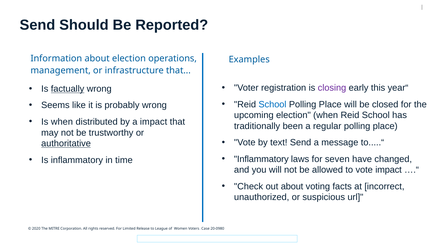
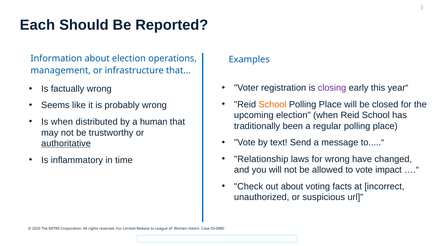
Send at (37, 25): Send -> Each
factually underline: present -> none
School at (272, 104) colour: blue -> orange
a impact: impact -> human
Inflammatory at (261, 159): Inflammatory -> Relationship
for seven: seven -> wrong
